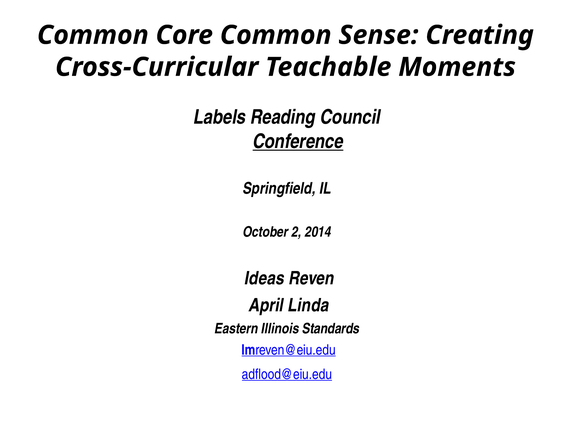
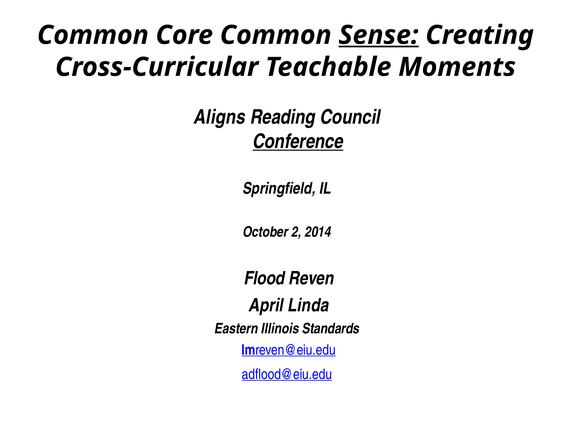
Sense underline: none -> present
Labels: Labels -> Aligns
Ideas: Ideas -> Flood
